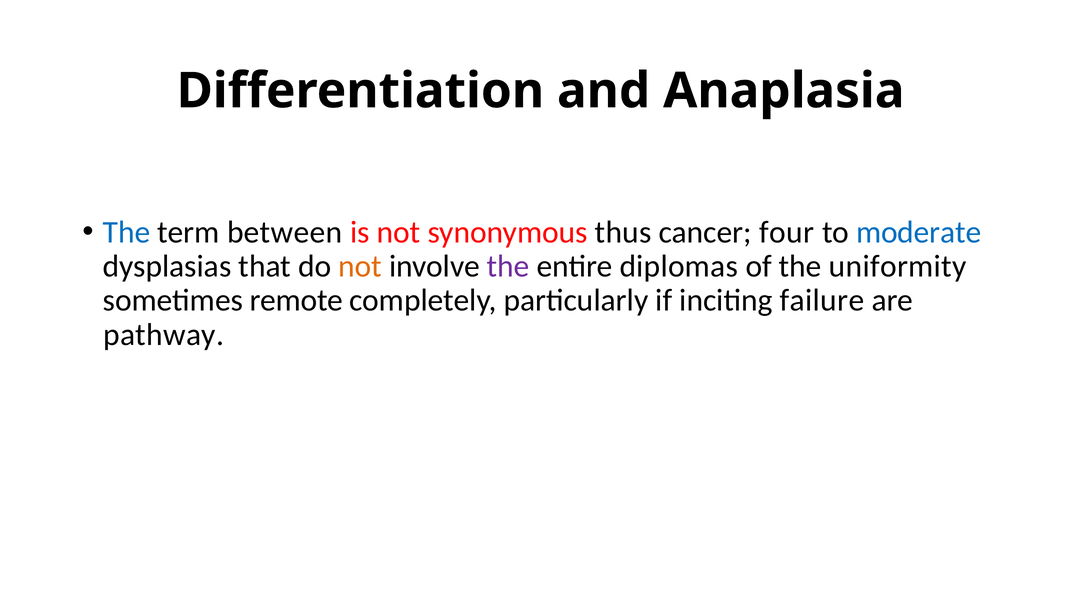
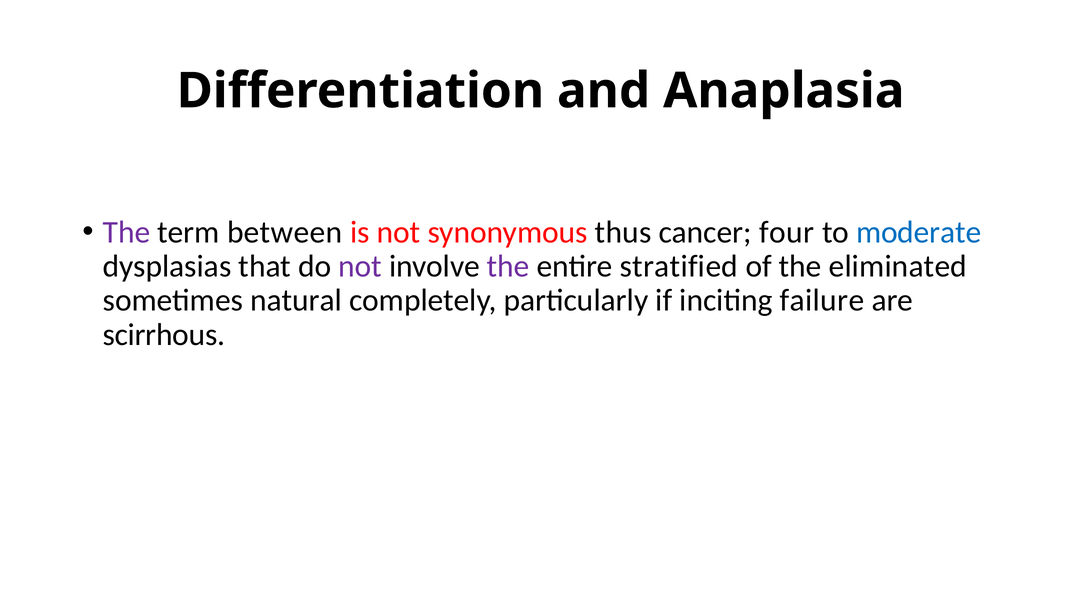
The at (127, 232) colour: blue -> purple
not at (360, 266) colour: orange -> purple
diplomas: diplomas -> stratified
uniformity: uniformity -> eliminated
remote: remote -> natural
pathway: pathway -> scirrhous
